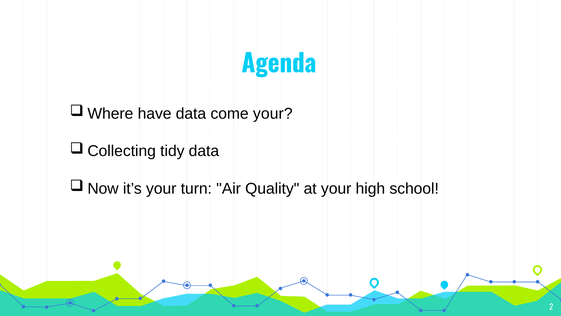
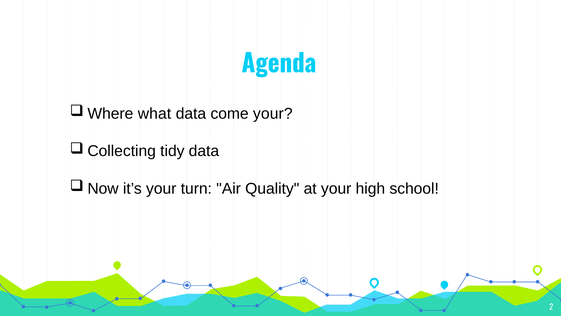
have: have -> what
